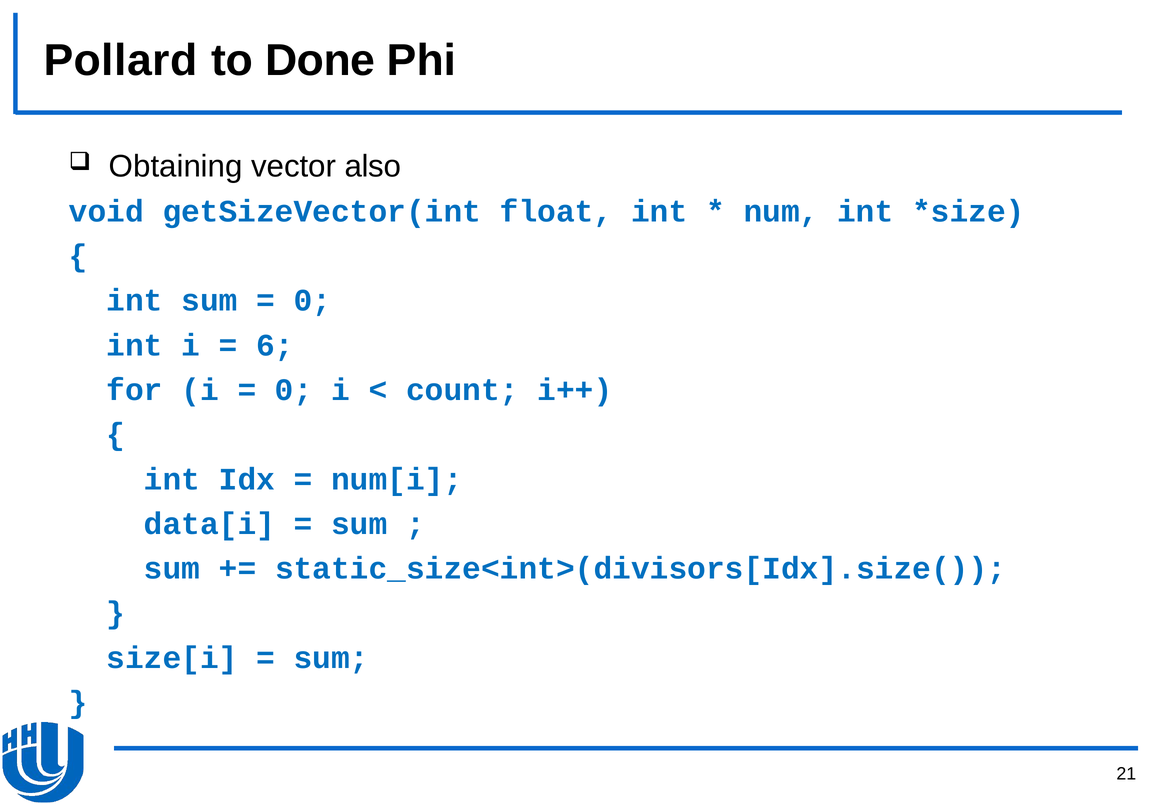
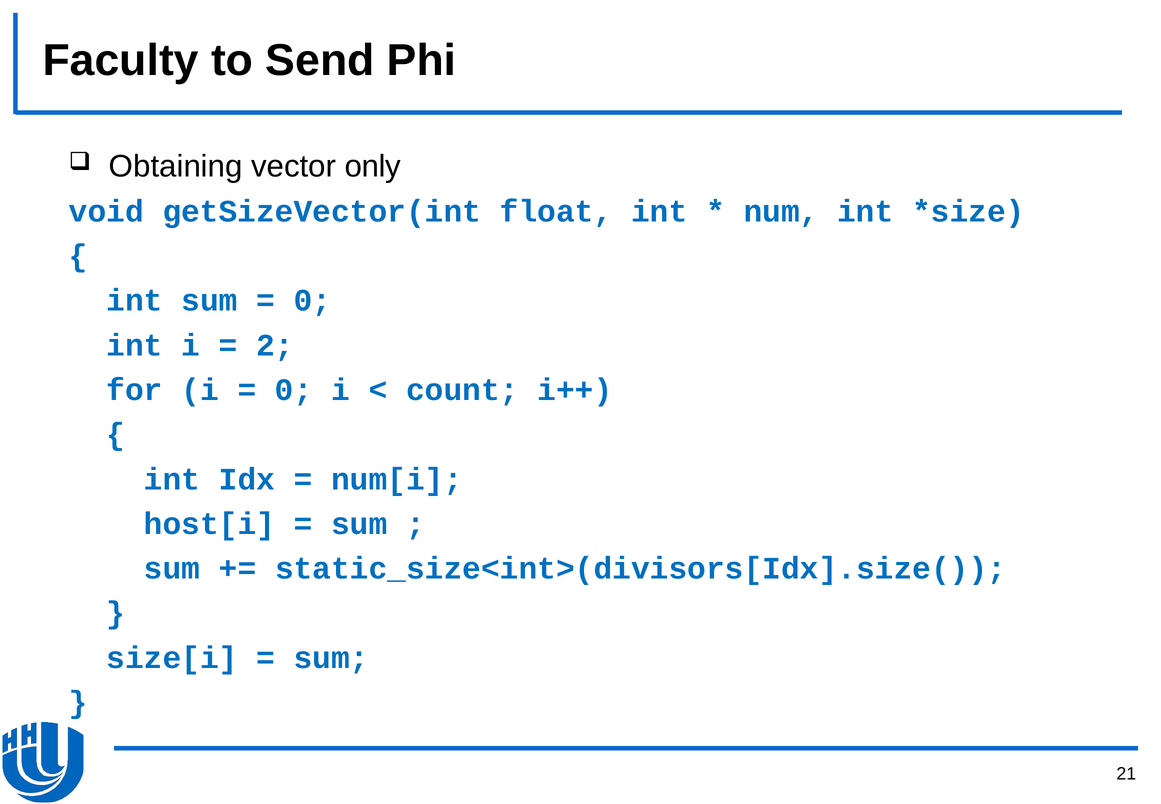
Pollard: Pollard -> Faculty
Done: Done -> Send
also: also -> only
6: 6 -> 2
data[i: data[i -> host[i
